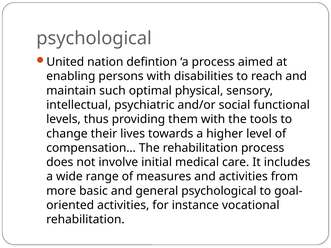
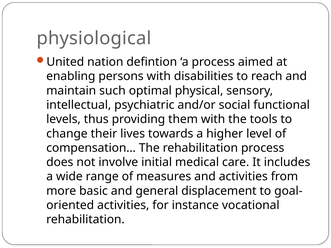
psychological at (94, 38): psychological -> physiological
general psychological: psychological -> displacement
